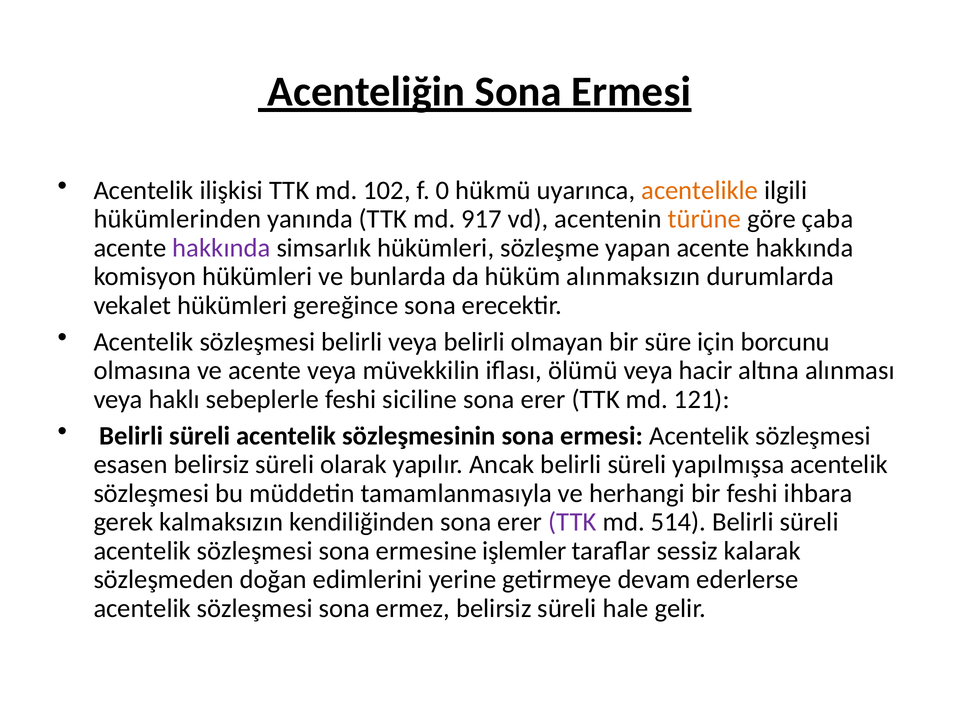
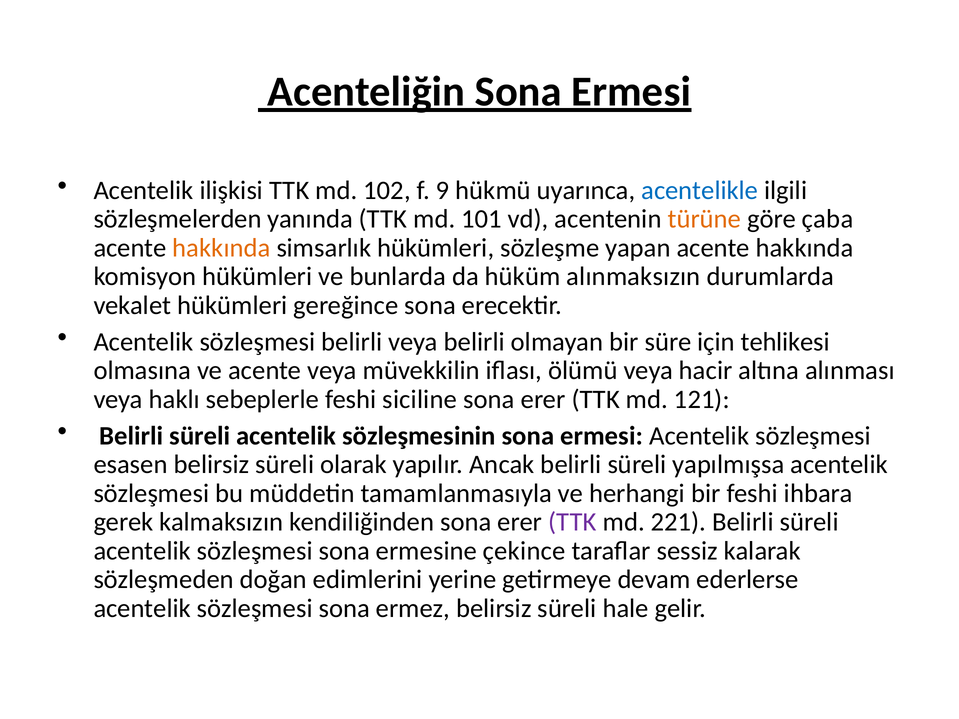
0: 0 -> 9
acentelikle colour: orange -> blue
hükümlerinden: hükümlerinden -> sözleşmelerden
917: 917 -> 101
hakkında at (221, 248) colour: purple -> orange
borcunu: borcunu -> tehlikesi
514: 514 -> 221
işlemler: işlemler -> çekince
